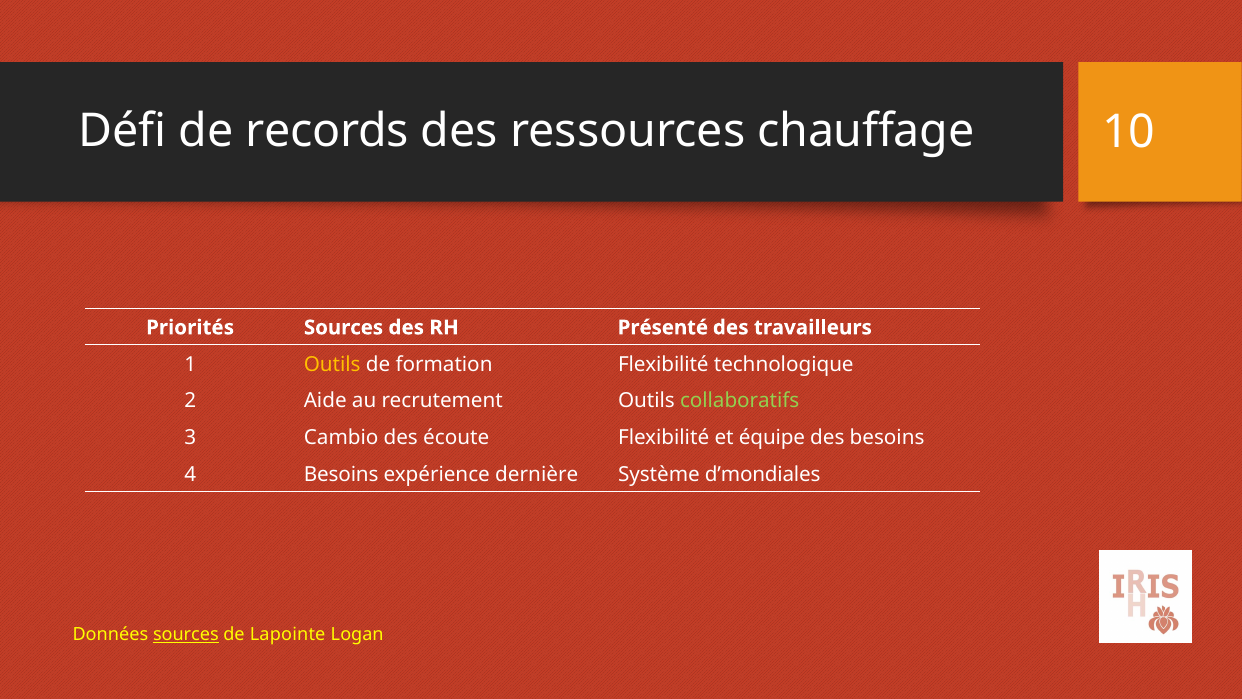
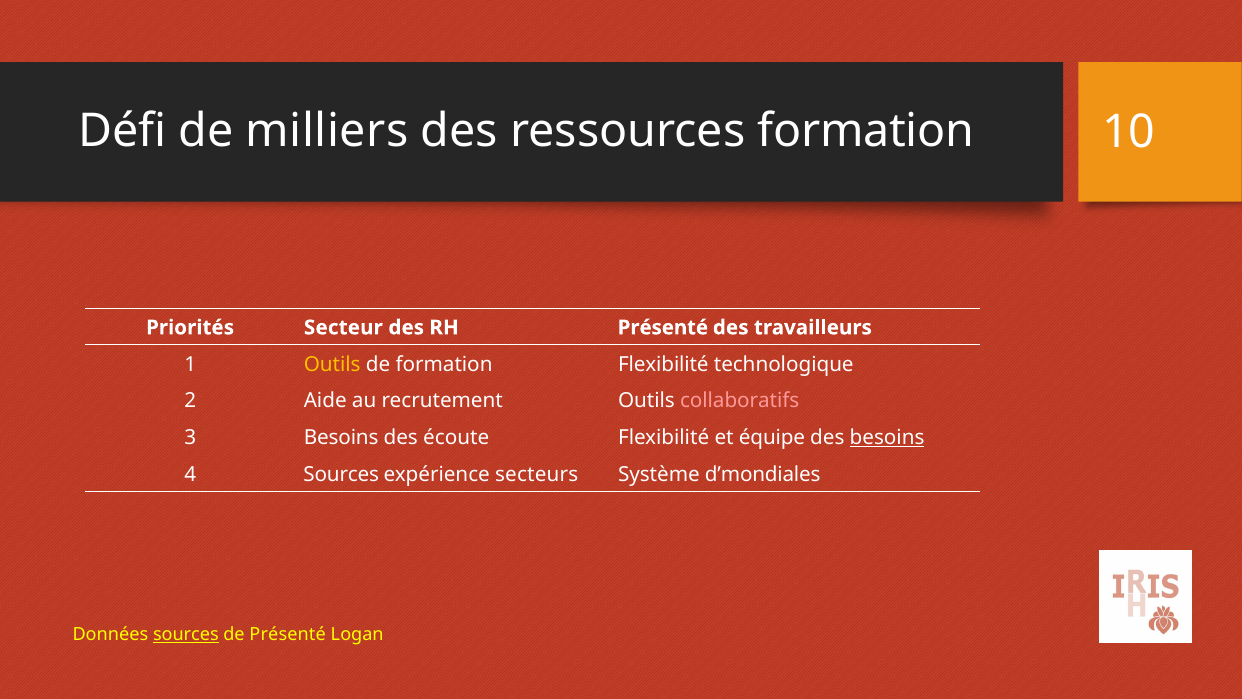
records: records -> milliers
ressources chauffage: chauffage -> formation
Priorités Sources: Sources -> Secteur
collaboratifs colour: light green -> pink
3 Cambio: Cambio -> Besoins
besoins at (887, 437) underline: none -> present
4 Besoins: Besoins -> Sources
dernière: dernière -> secteurs
de Lapointe: Lapointe -> Présenté
